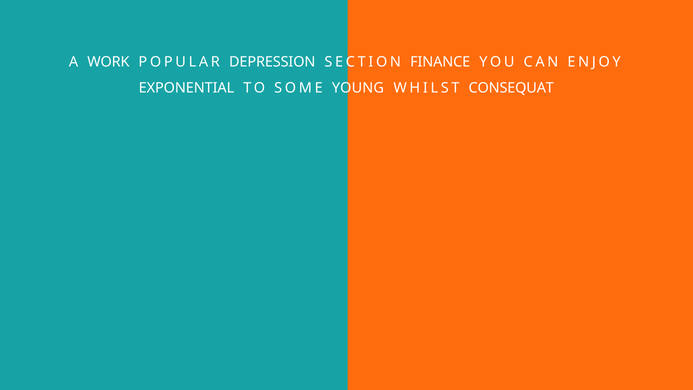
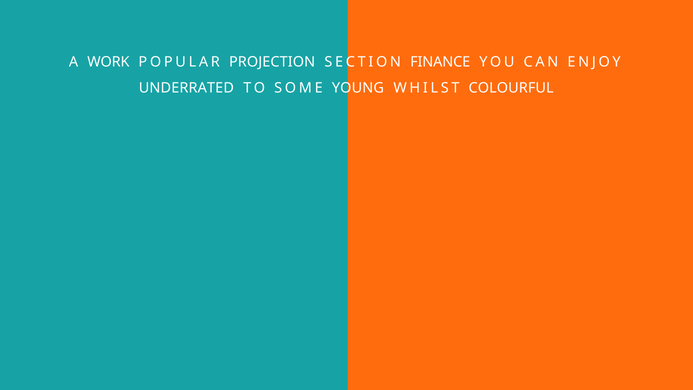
DEPRESSION: DEPRESSION -> PROJECTION
EXPONENTIAL: EXPONENTIAL -> UNDERRATED
CONSEQUAT: CONSEQUAT -> COLOURFUL
